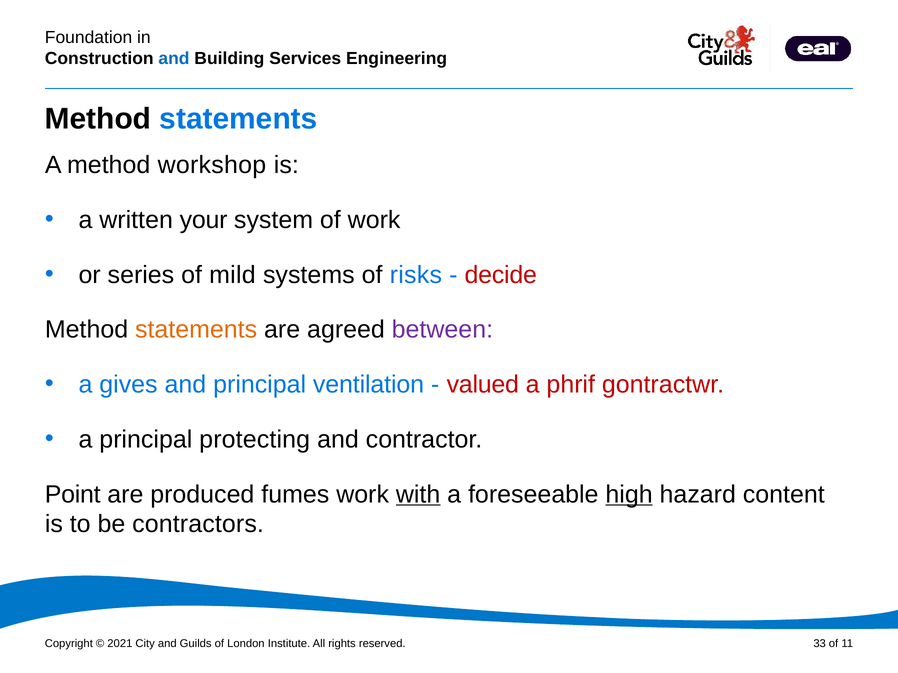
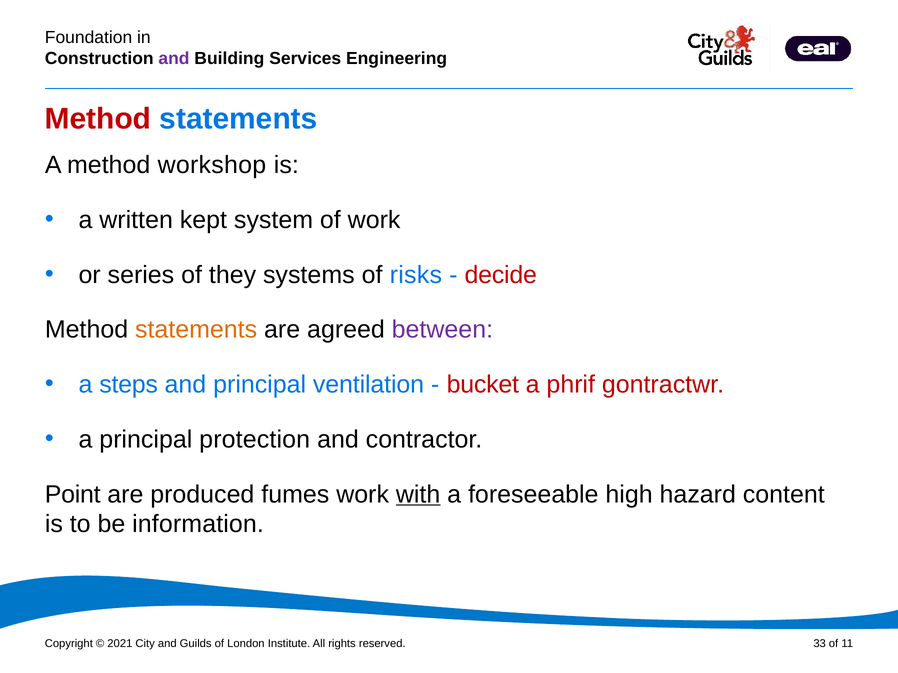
and at (174, 58) colour: blue -> purple
Method at (98, 119) colour: black -> red
your: your -> kept
mild: mild -> they
gives: gives -> steps
valued: valued -> bucket
protecting: protecting -> protection
high underline: present -> none
contractors: contractors -> information
